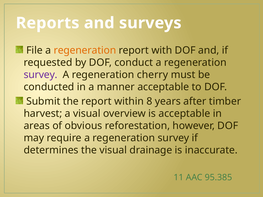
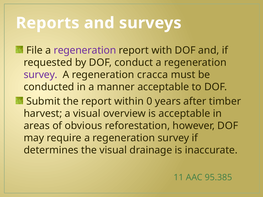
regeneration at (85, 50) colour: orange -> purple
cherry: cherry -> cracca
8: 8 -> 0
